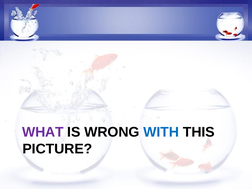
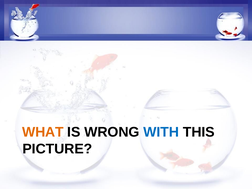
WHAT colour: purple -> orange
